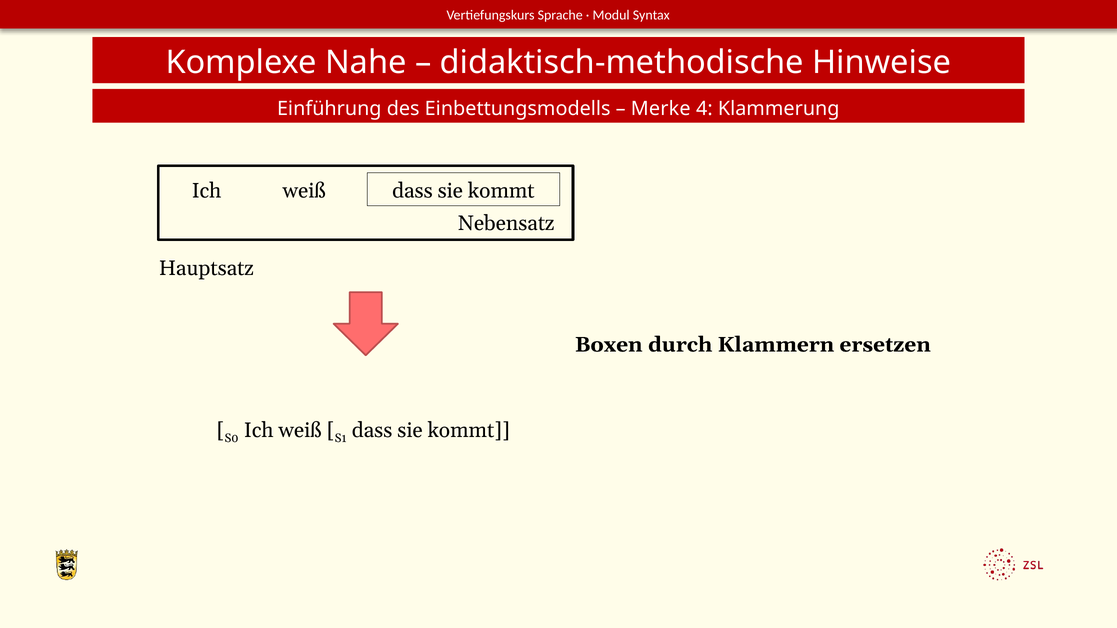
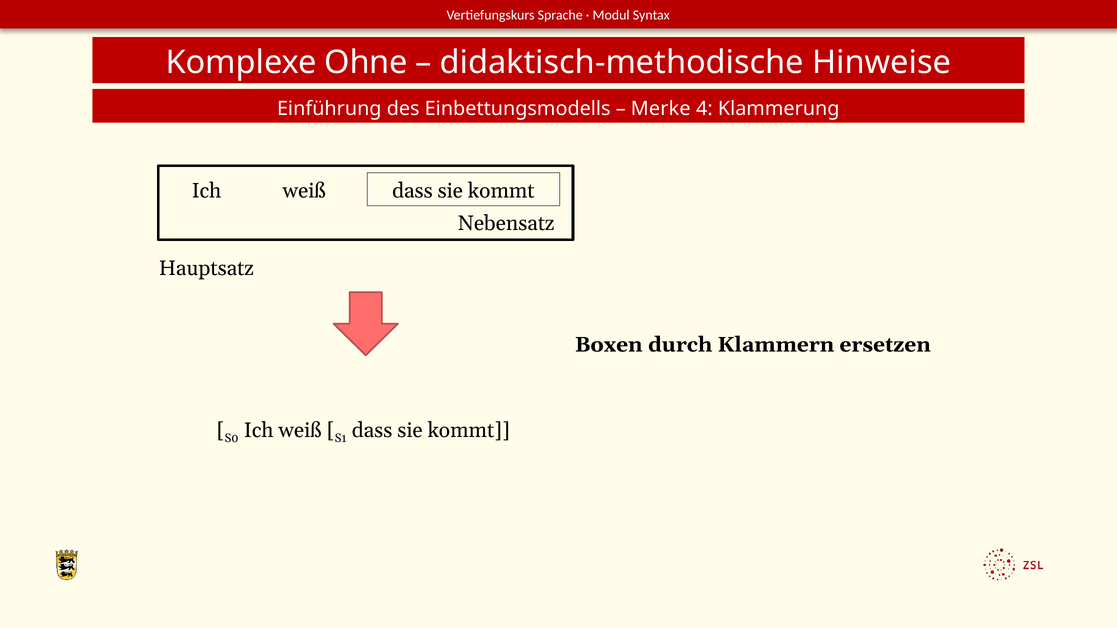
Nahe: Nahe -> Ohne
